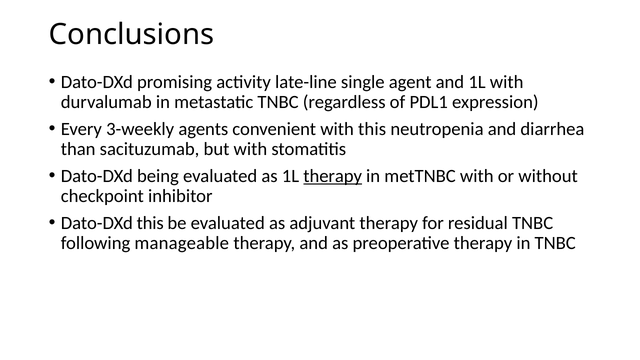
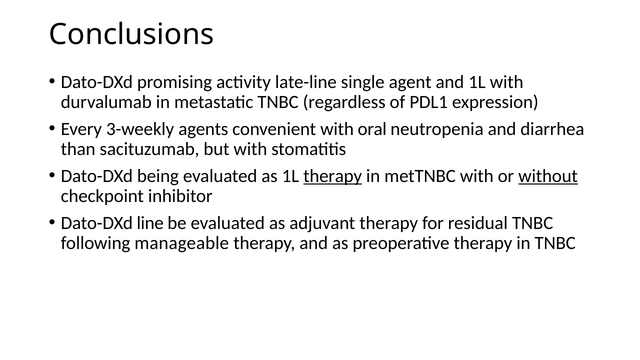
with this: this -> oral
without underline: none -> present
Dato-DXd this: this -> line
